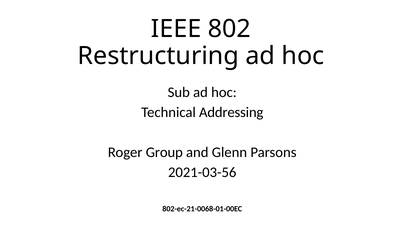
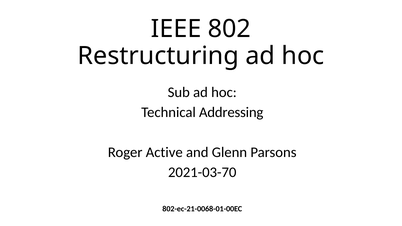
Group: Group -> Active
2021-03-56: 2021-03-56 -> 2021-03-70
